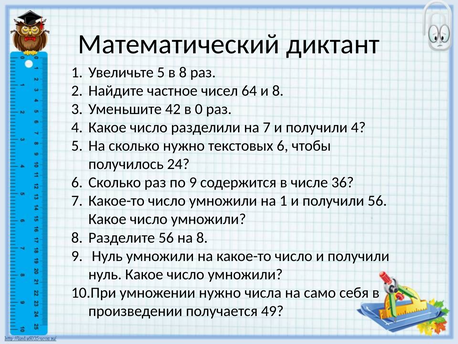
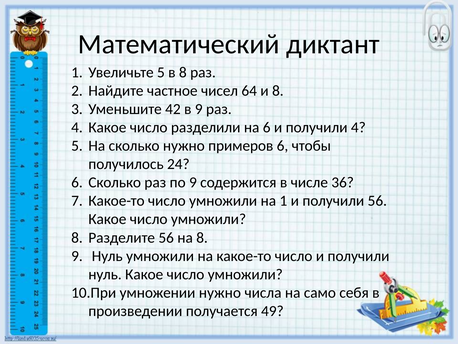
в 0: 0 -> 9
на 7: 7 -> 6
текстовых: текстовых -> примеров
